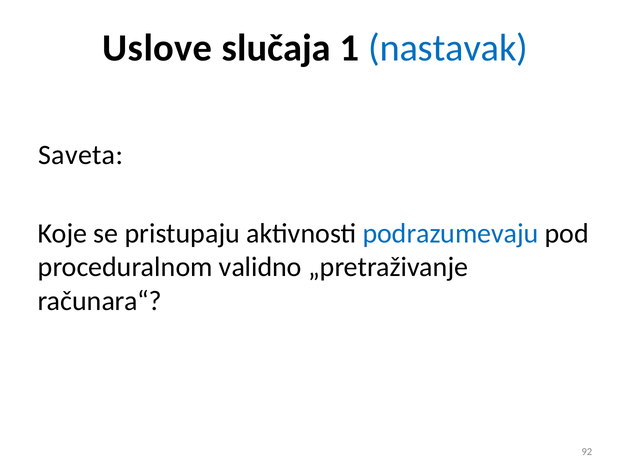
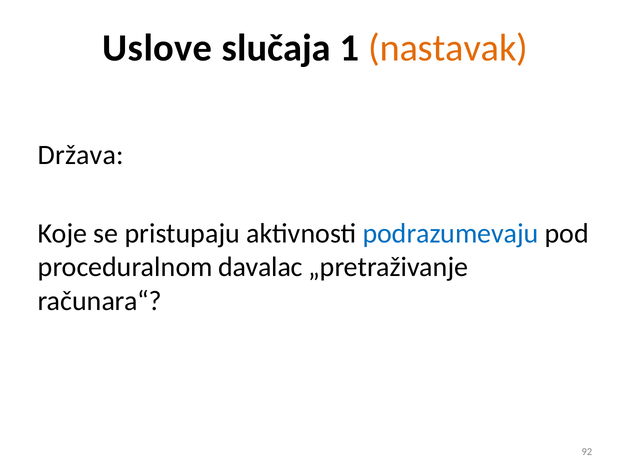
nastavak colour: blue -> orange
Saveta: Saveta -> Država
validno: validno -> davalac
